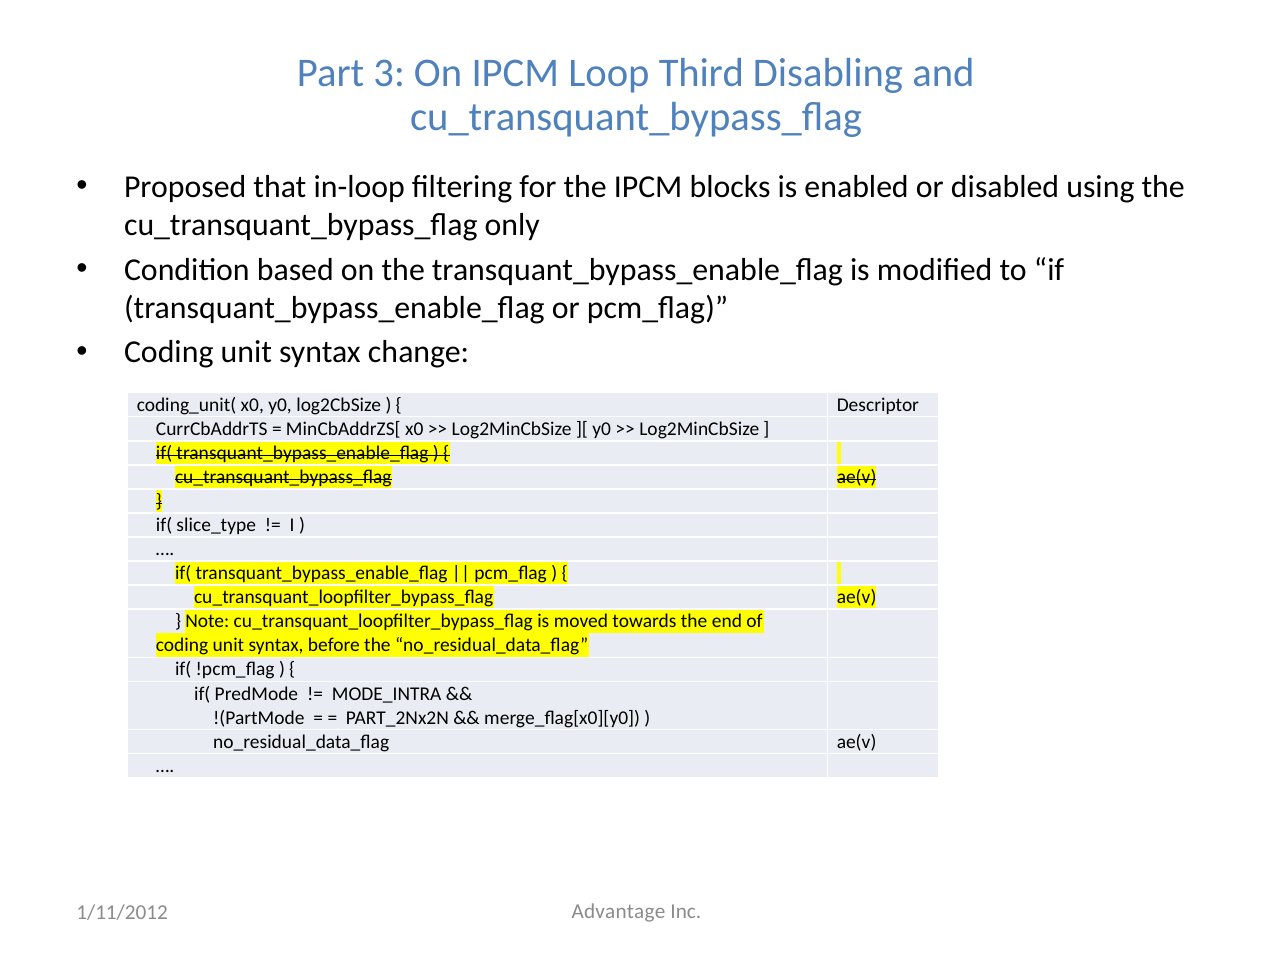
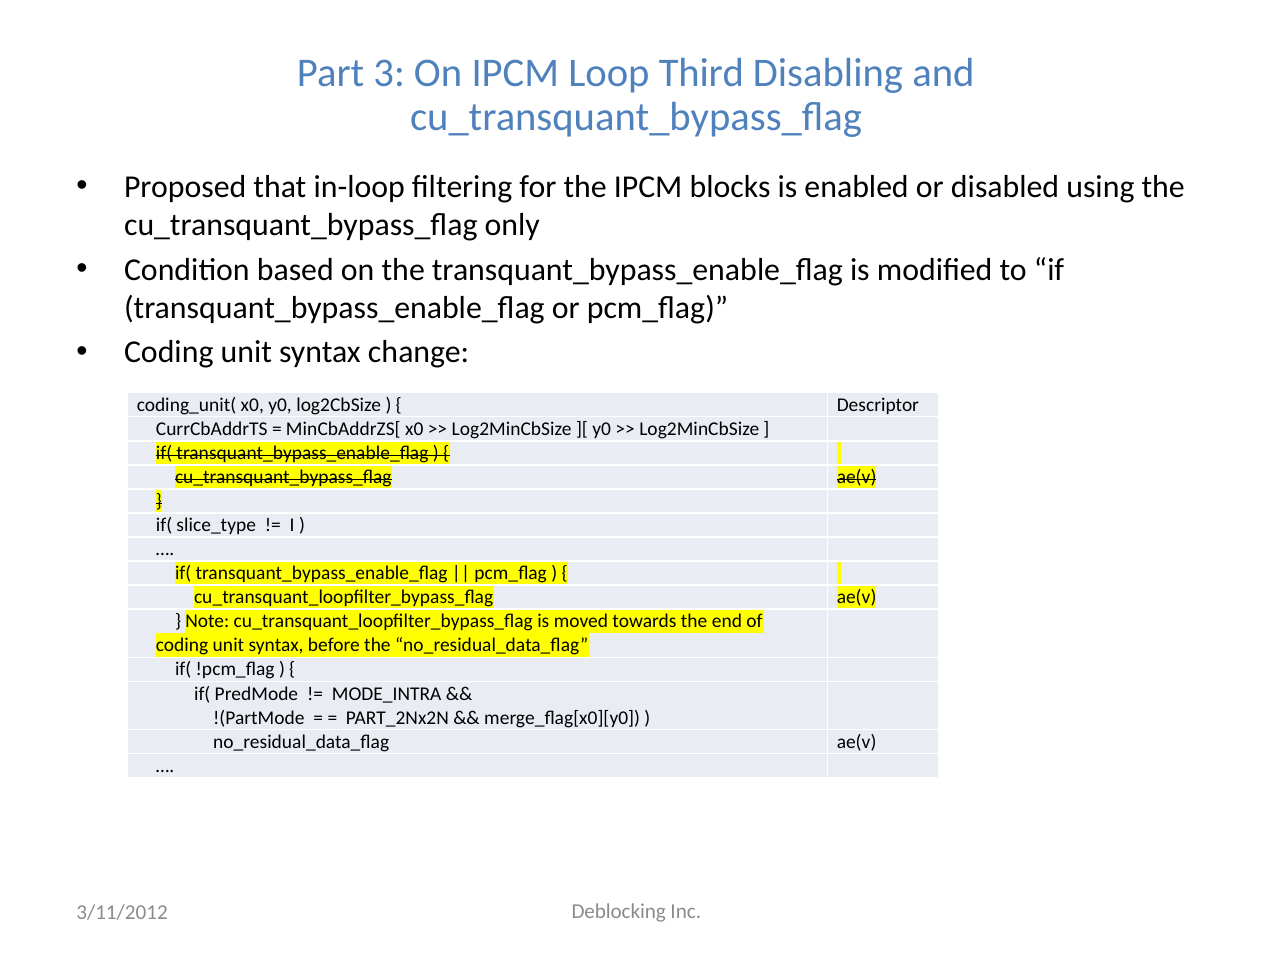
Advantage: Advantage -> Deblocking
1/11/2012: 1/11/2012 -> 3/11/2012
